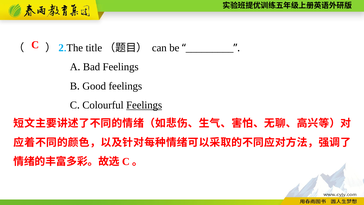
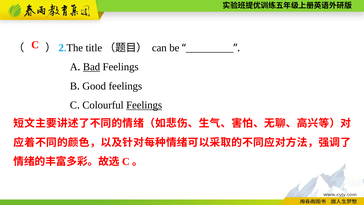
Bad underline: none -> present
